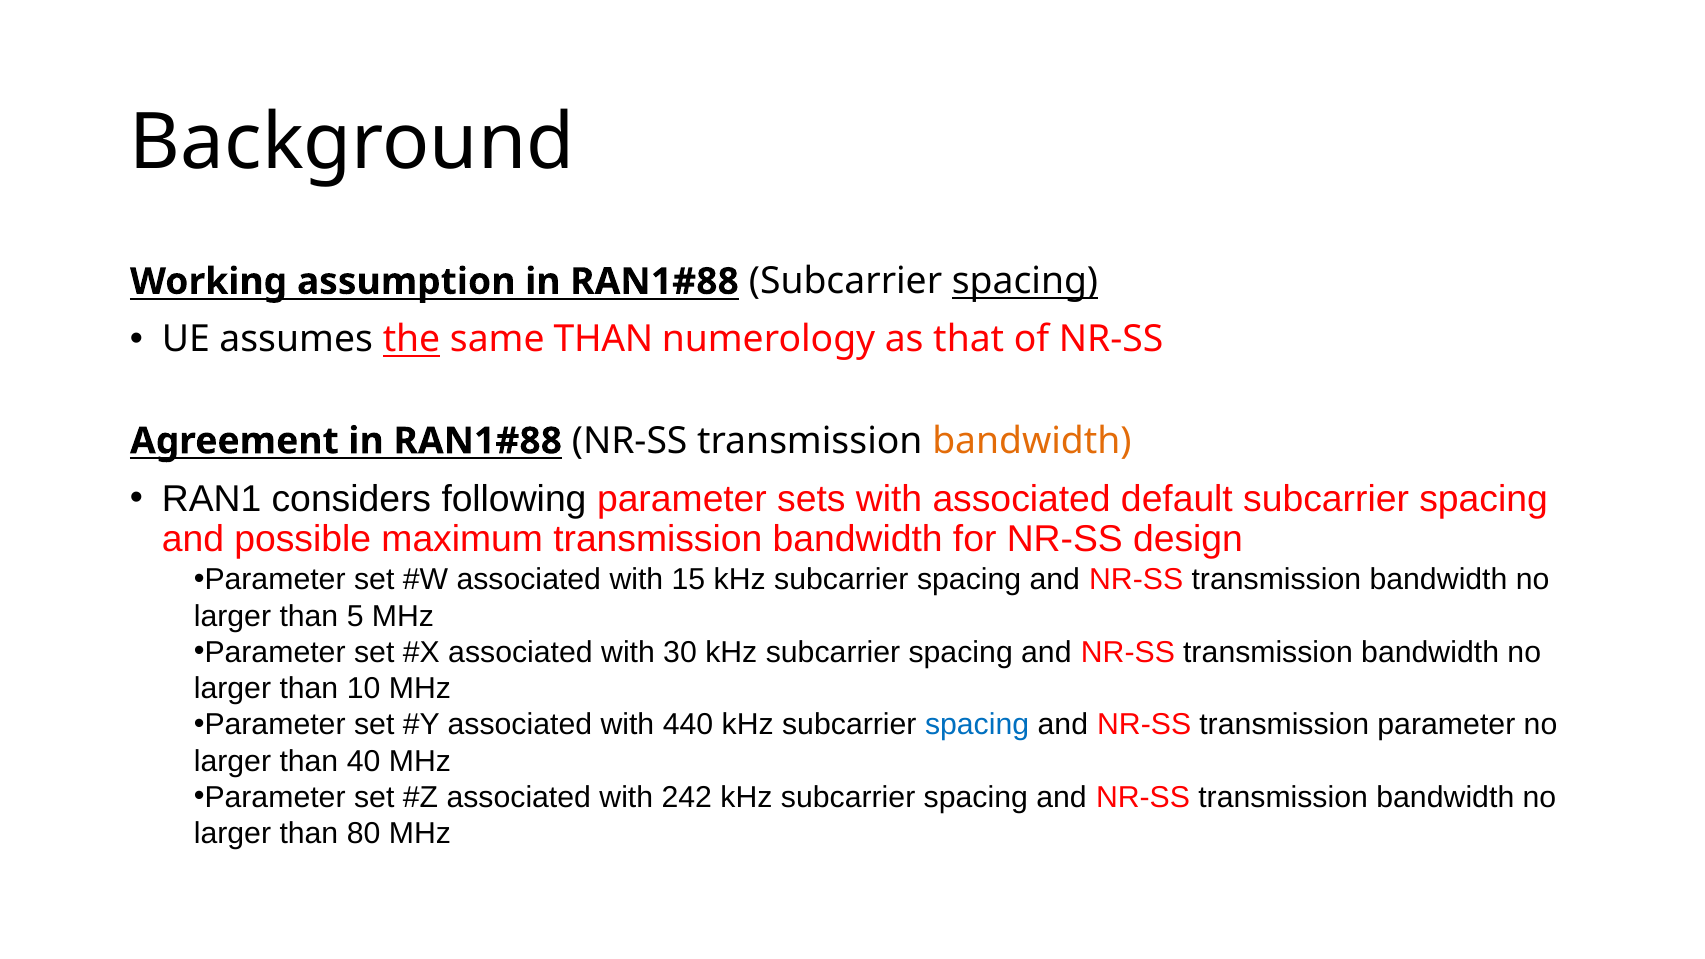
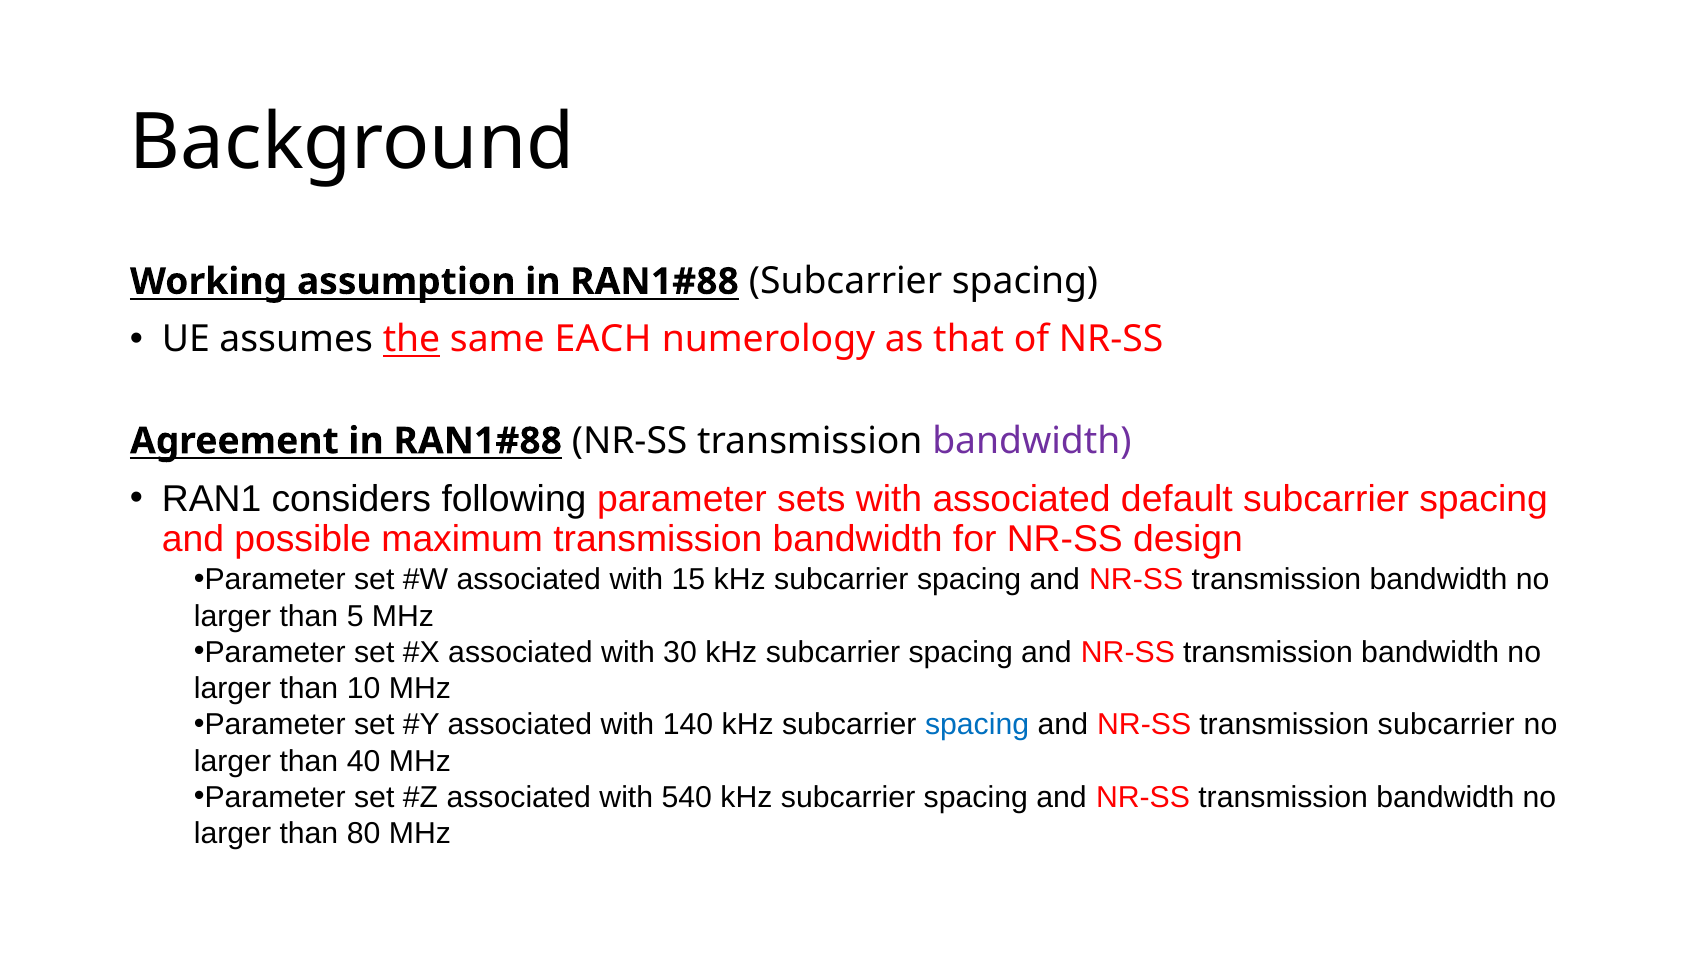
spacing at (1025, 282) underline: present -> none
same THAN: THAN -> EACH
bandwidth at (1032, 441) colour: orange -> purple
440: 440 -> 140
transmission parameter: parameter -> subcarrier
242: 242 -> 540
